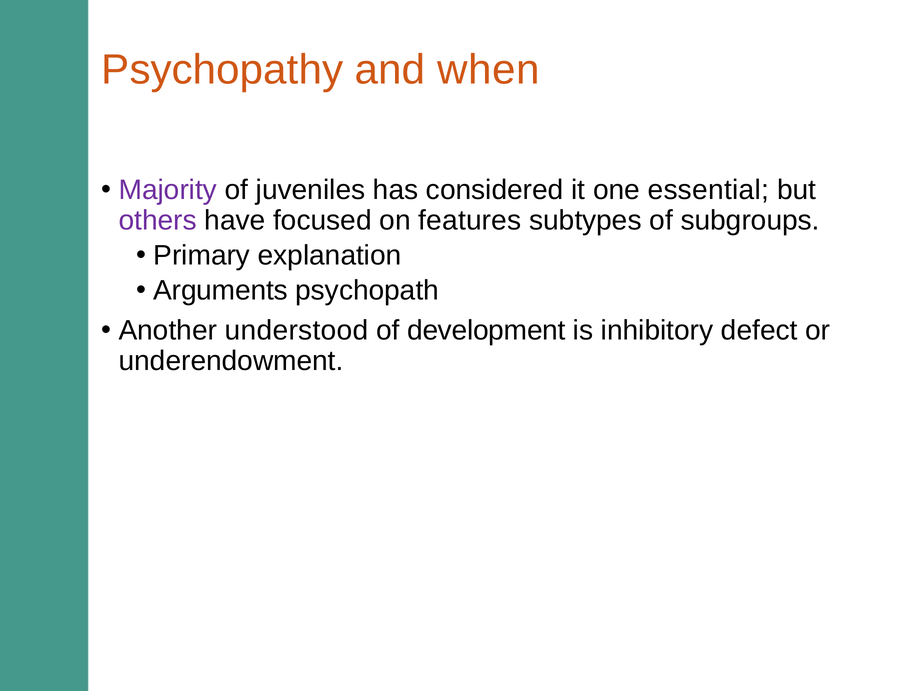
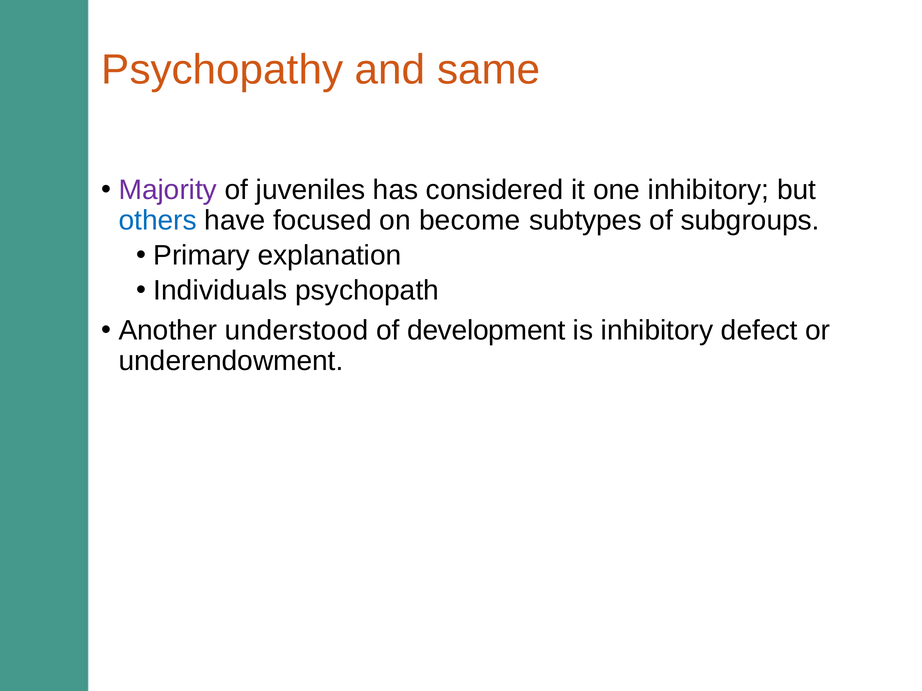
when: when -> same
one essential: essential -> inhibitory
others colour: purple -> blue
features: features -> become
Arguments: Arguments -> Individuals
